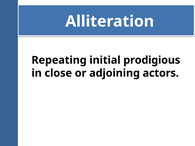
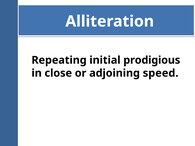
actors: actors -> speed
